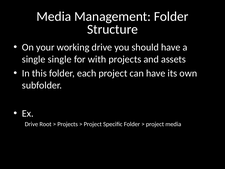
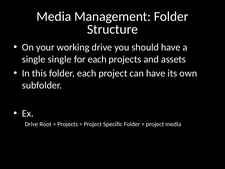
for with: with -> each
